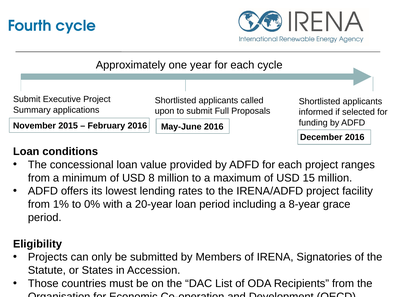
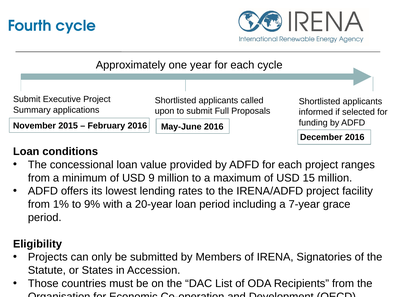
8: 8 -> 9
0%: 0% -> 9%
8-year: 8-year -> 7-year
